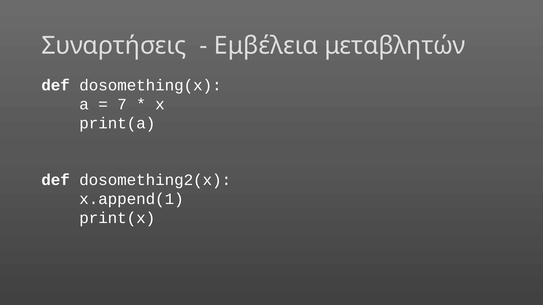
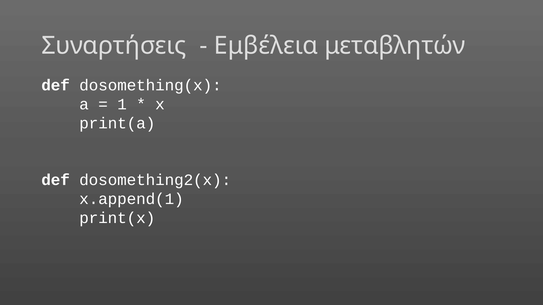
7: 7 -> 1
